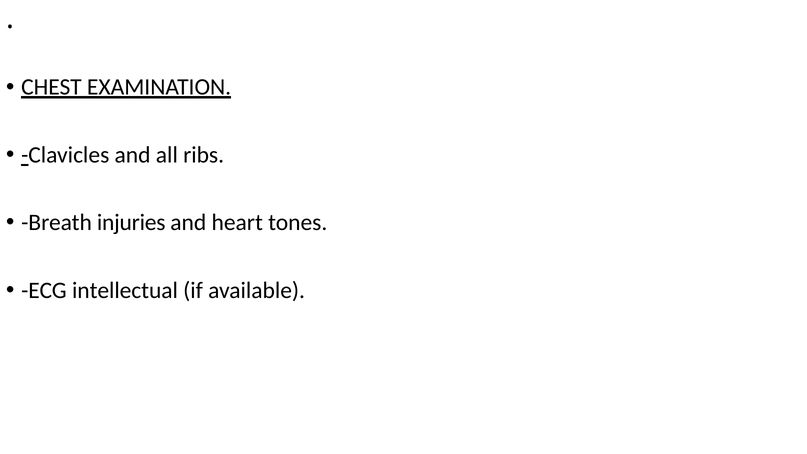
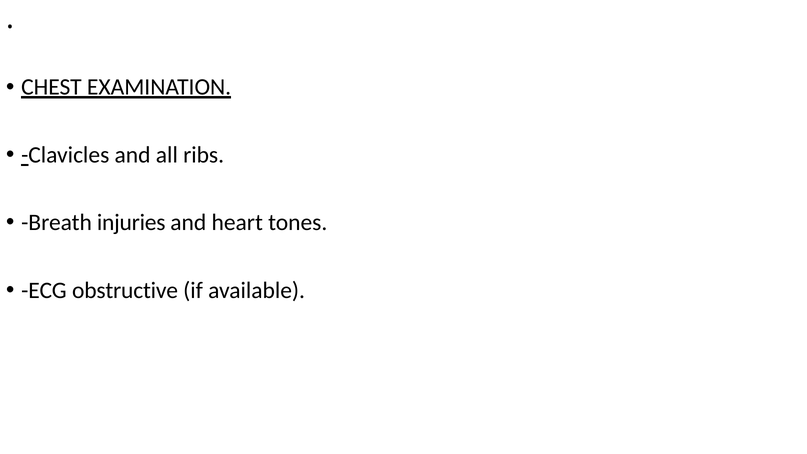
intellectual: intellectual -> obstructive
